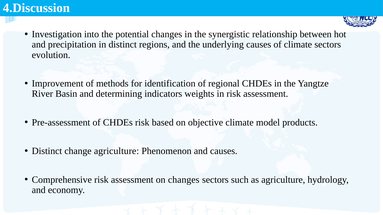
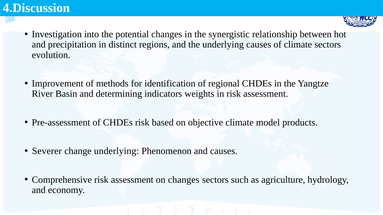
Distinct at (47, 151): Distinct -> Severer
change agriculture: agriculture -> underlying
